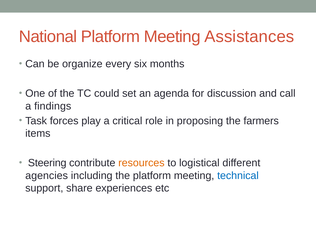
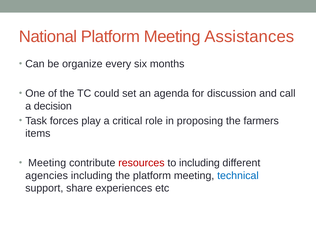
findings: findings -> decision
Steering at (47, 163): Steering -> Meeting
resources colour: orange -> red
to logistical: logistical -> including
